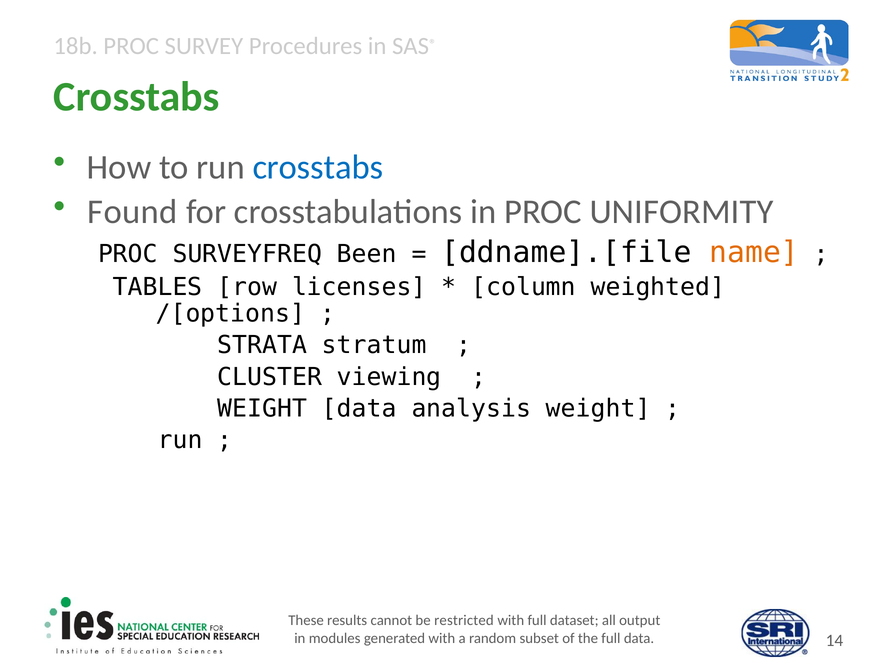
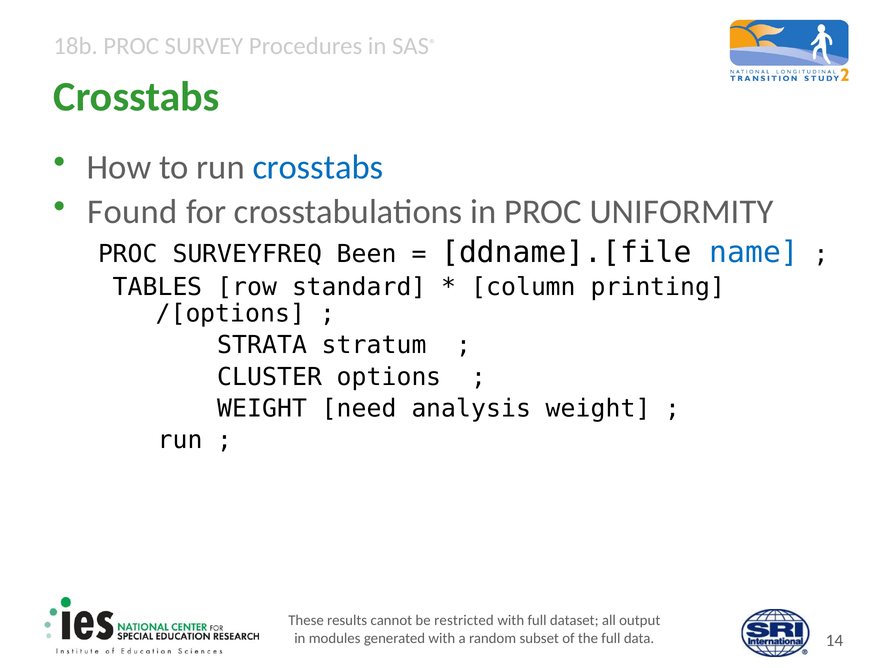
name colour: orange -> blue
licenses: licenses -> standard
weighted: weighted -> printing
viewing: viewing -> options
WEIGHT data: data -> need
